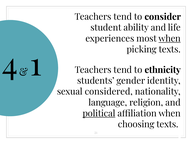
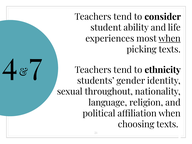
1: 1 -> 7
considered: considered -> throughout
political underline: present -> none
